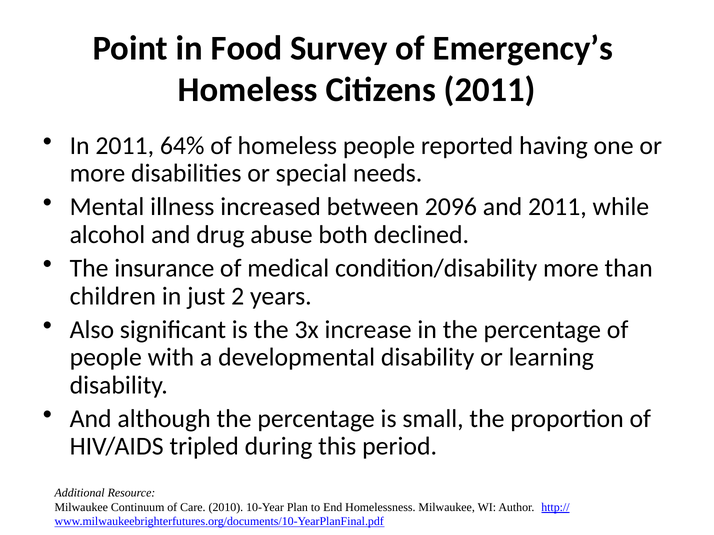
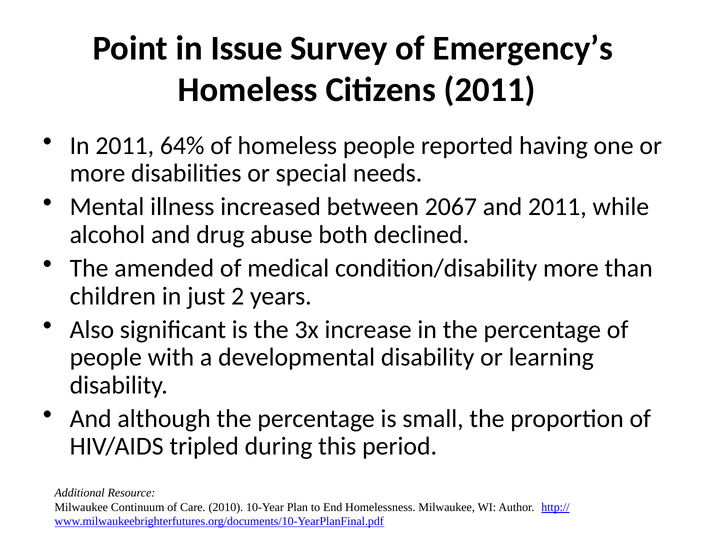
Food: Food -> Issue
2096: 2096 -> 2067
insurance: insurance -> amended
